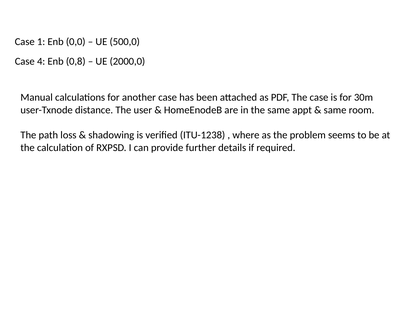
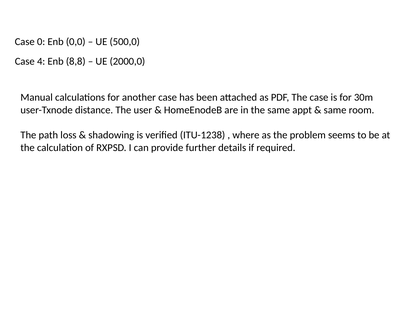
1: 1 -> 0
0,8: 0,8 -> 8,8
